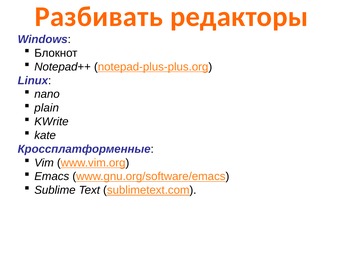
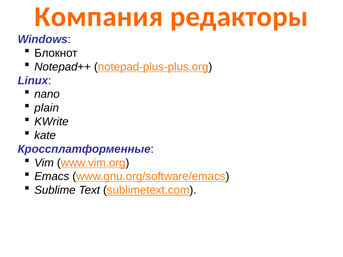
Разбивать: Разбивать -> Компания
